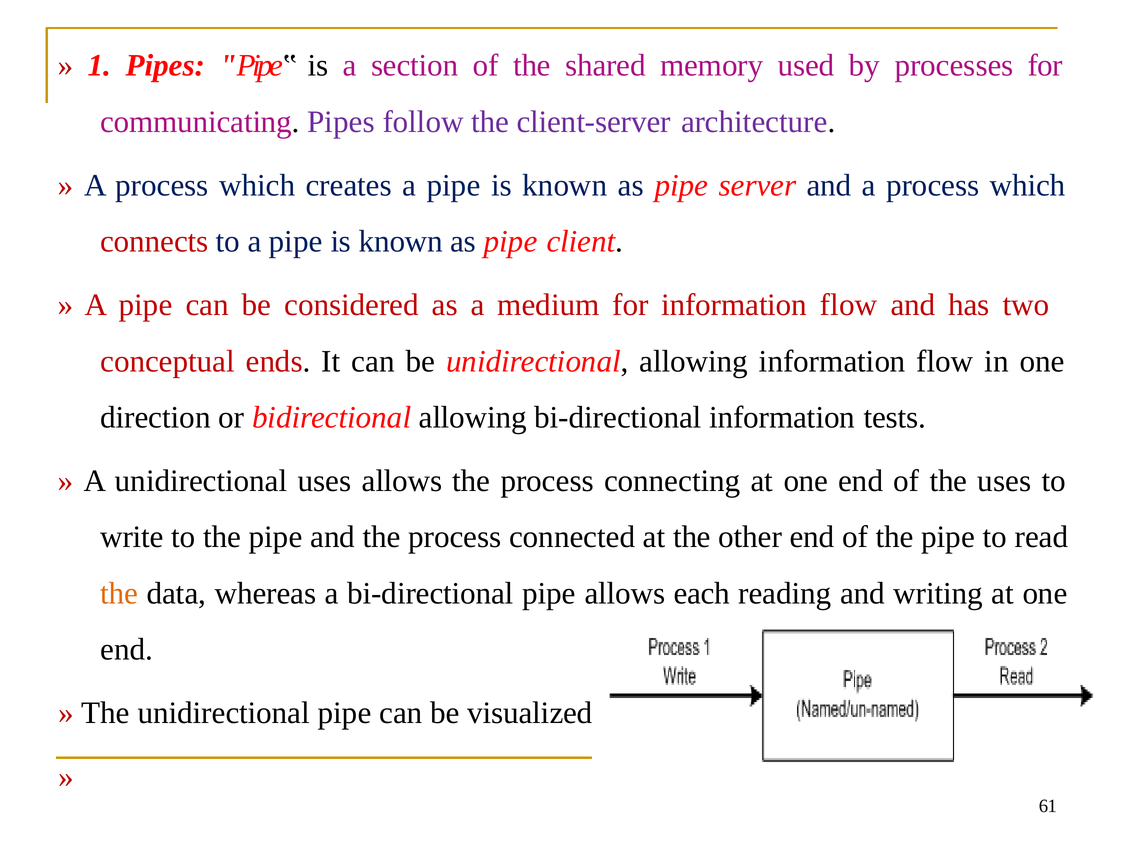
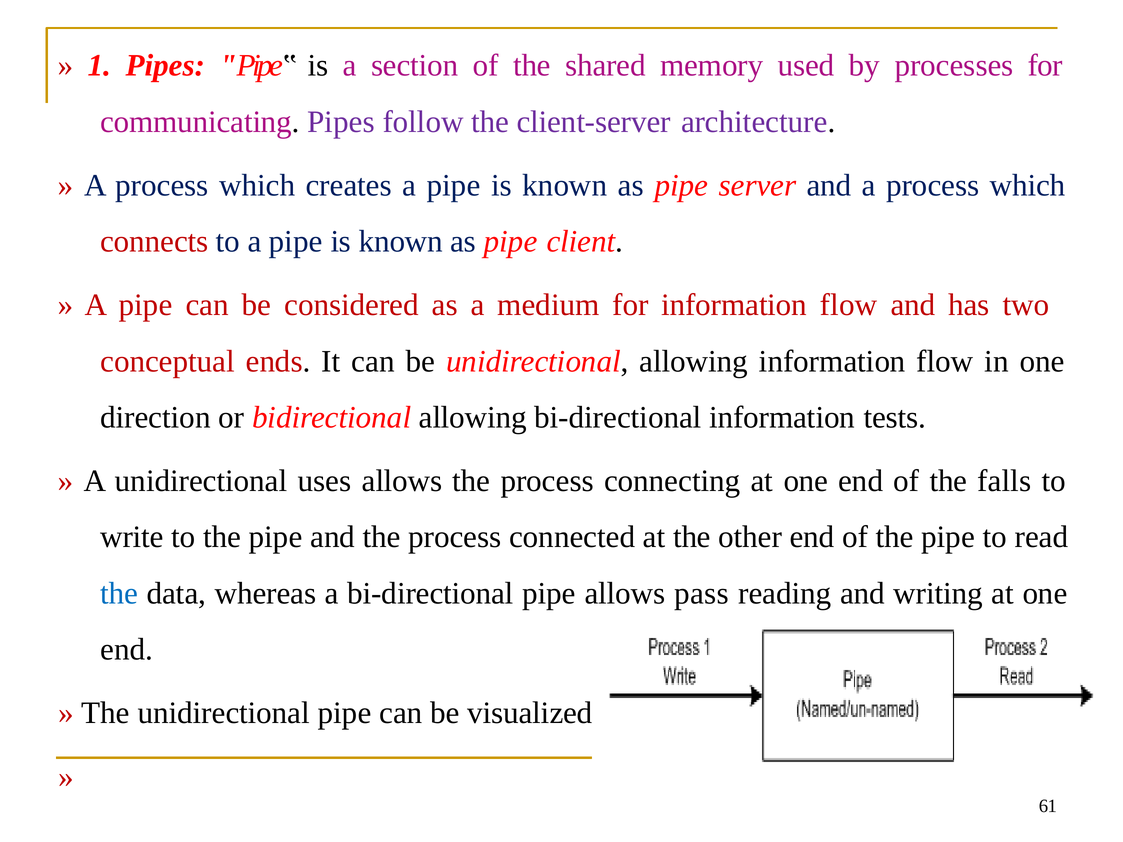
the uses: uses -> falls
the at (119, 593) colour: orange -> blue
each: each -> pass
